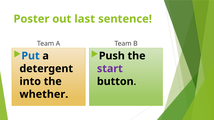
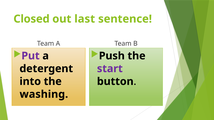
Poster: Poster -> Closed
Put colour: blue -> purple
whether: whether -> washing
